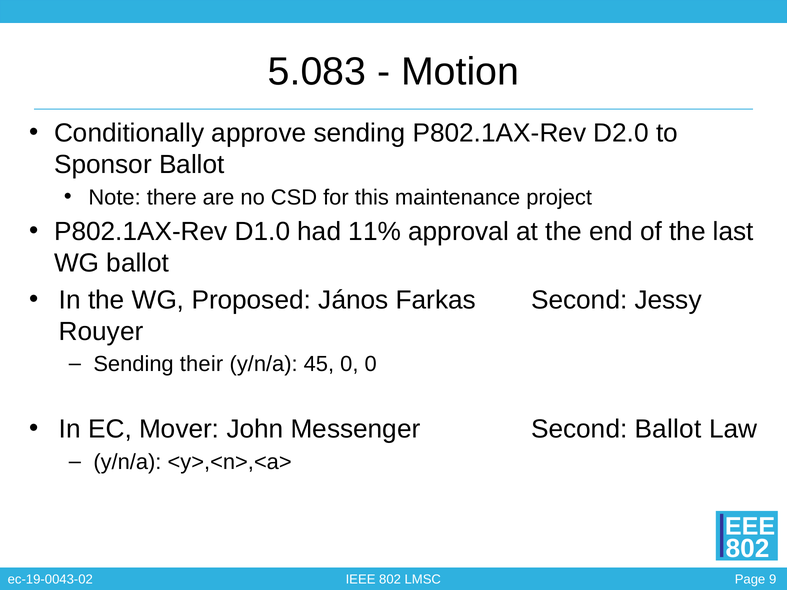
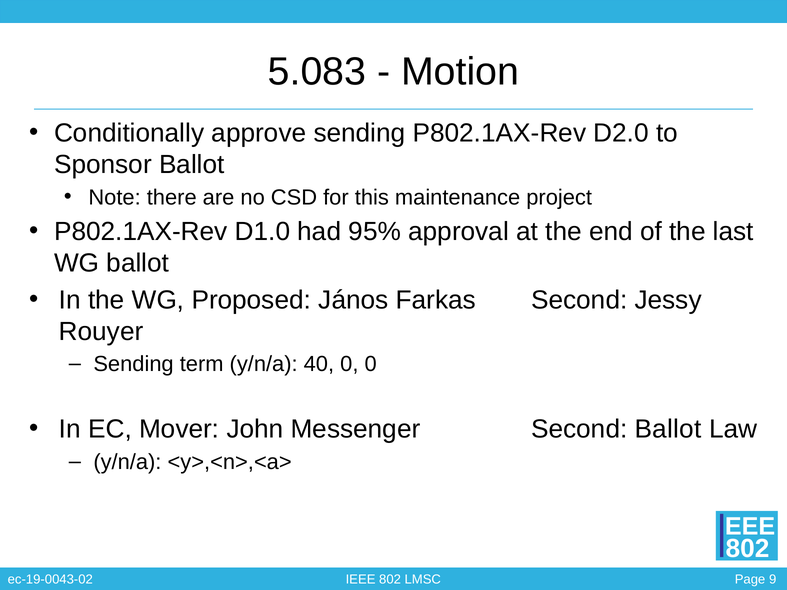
11%: 11% -> 95%
their: their -> term
45: 45 -> 40
